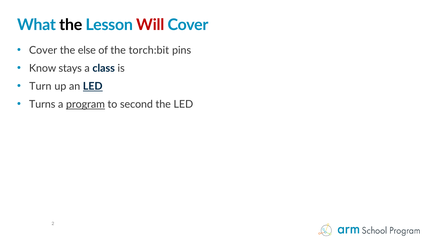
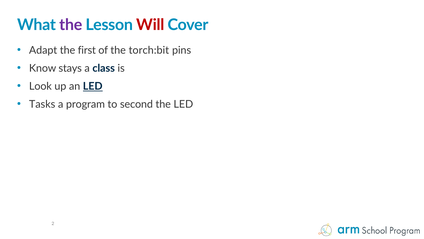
the at (71, 25) colour: black -> purple
Cover at (43, 50): Cover -> Adapt
else: else -> first
Turn: Turn -> Look
Turns: Turns -> Tasks
program underline: present -> none
